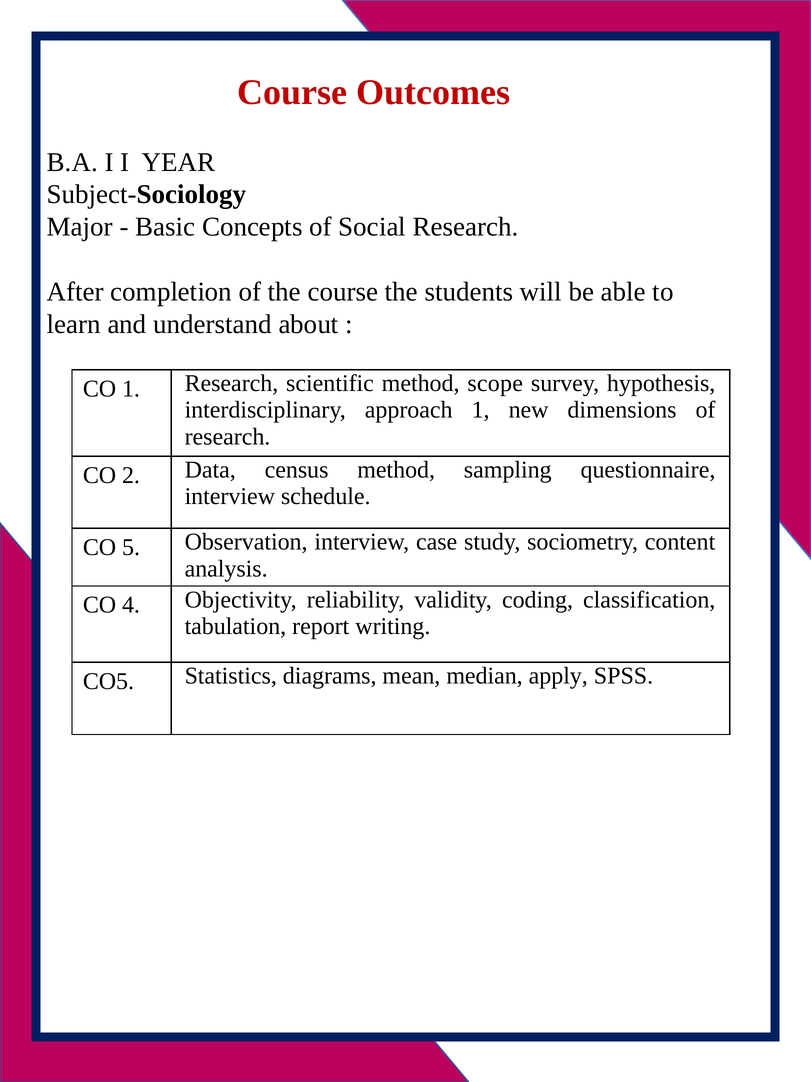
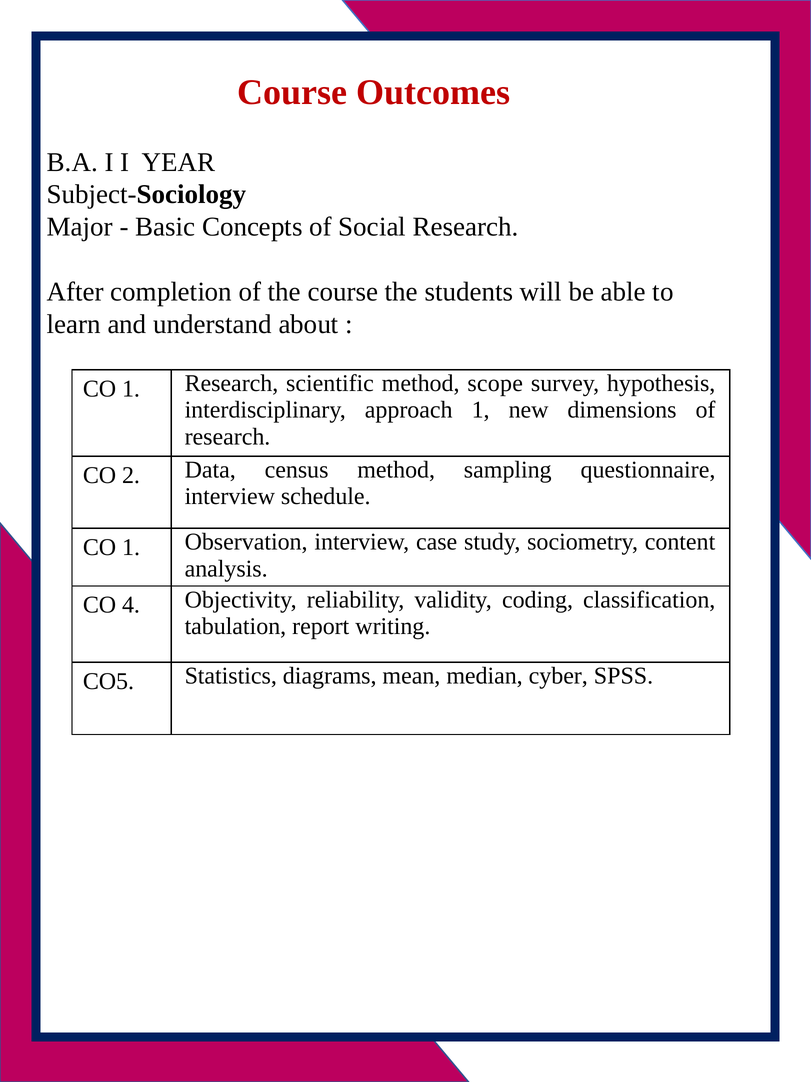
5 at (131, 547): 5 -> 1
apply: apply -> cyber
